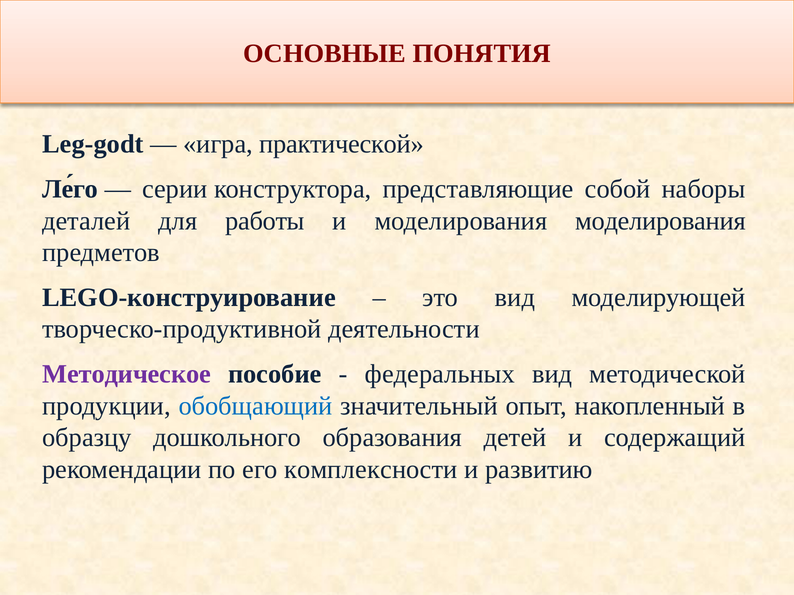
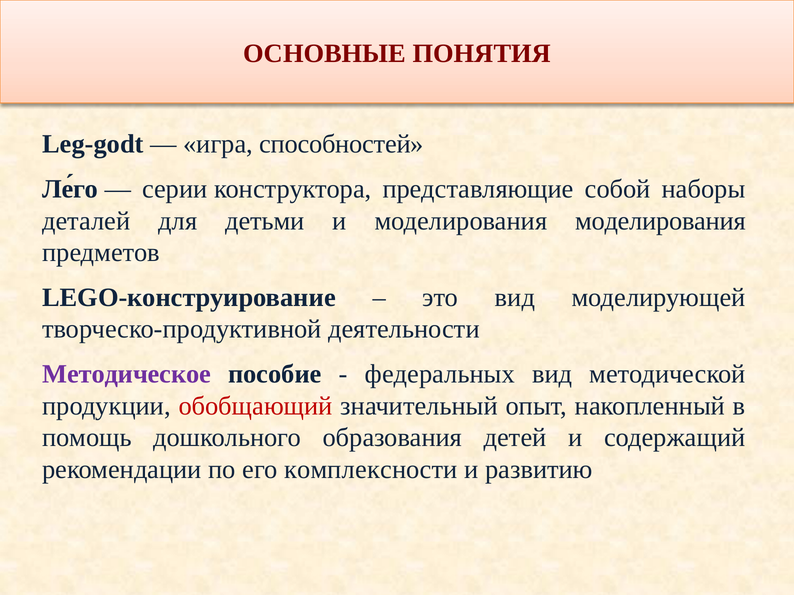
практической: практической -> способностей
работы: работы -> детьми
обобщающий colour: blue -> red
образцу: образцу -> помощь
